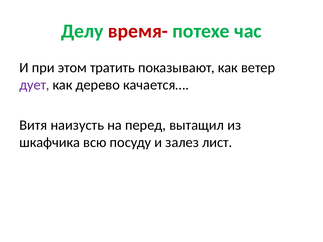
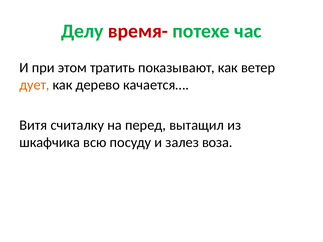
дует colour: purple -> orange
наизусть: наизусть -> считалку
лист: лист -> воза
